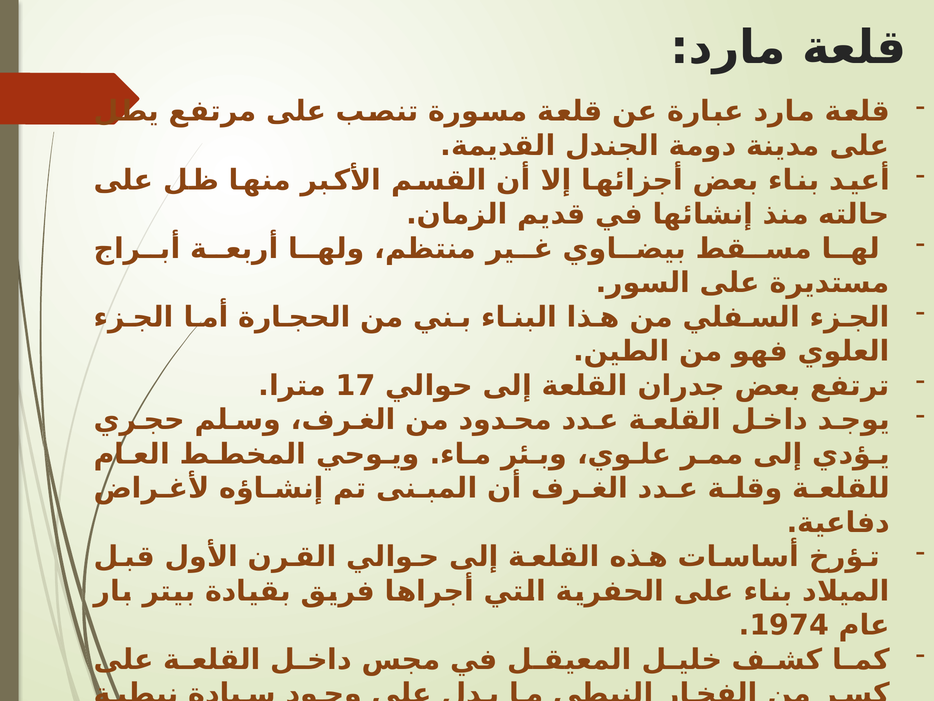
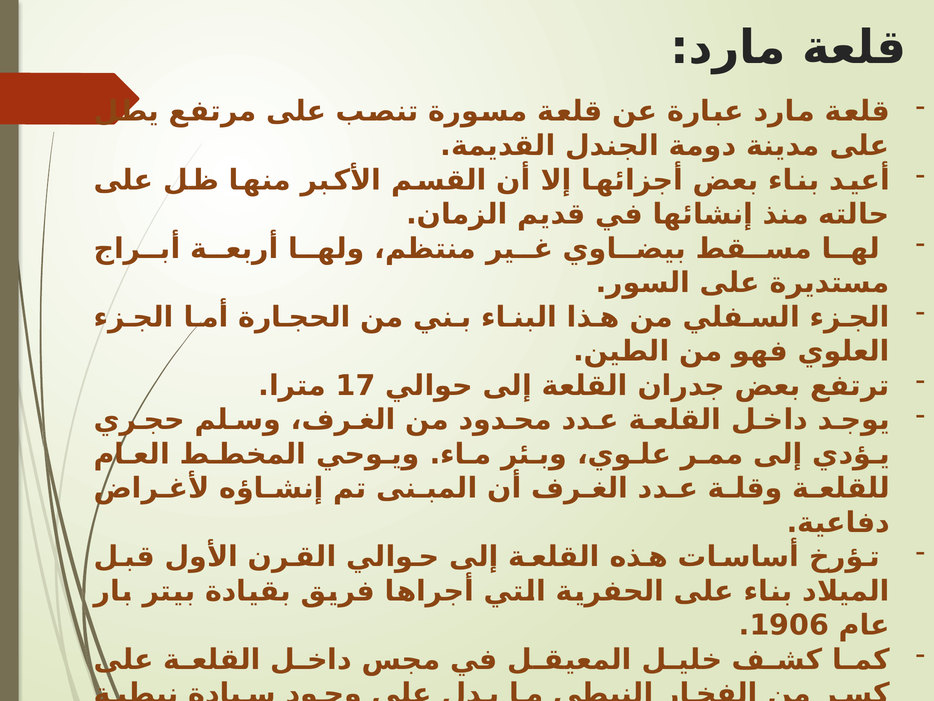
1974: 1974 -> 1906
